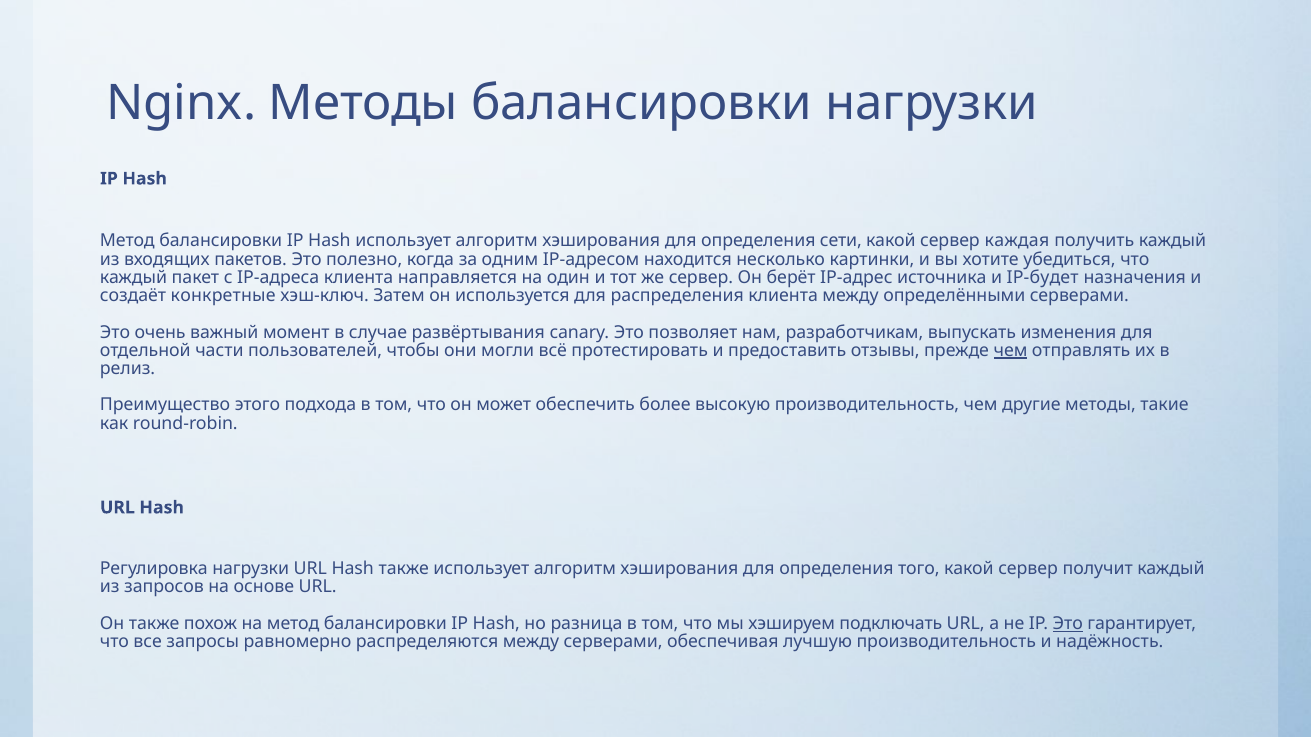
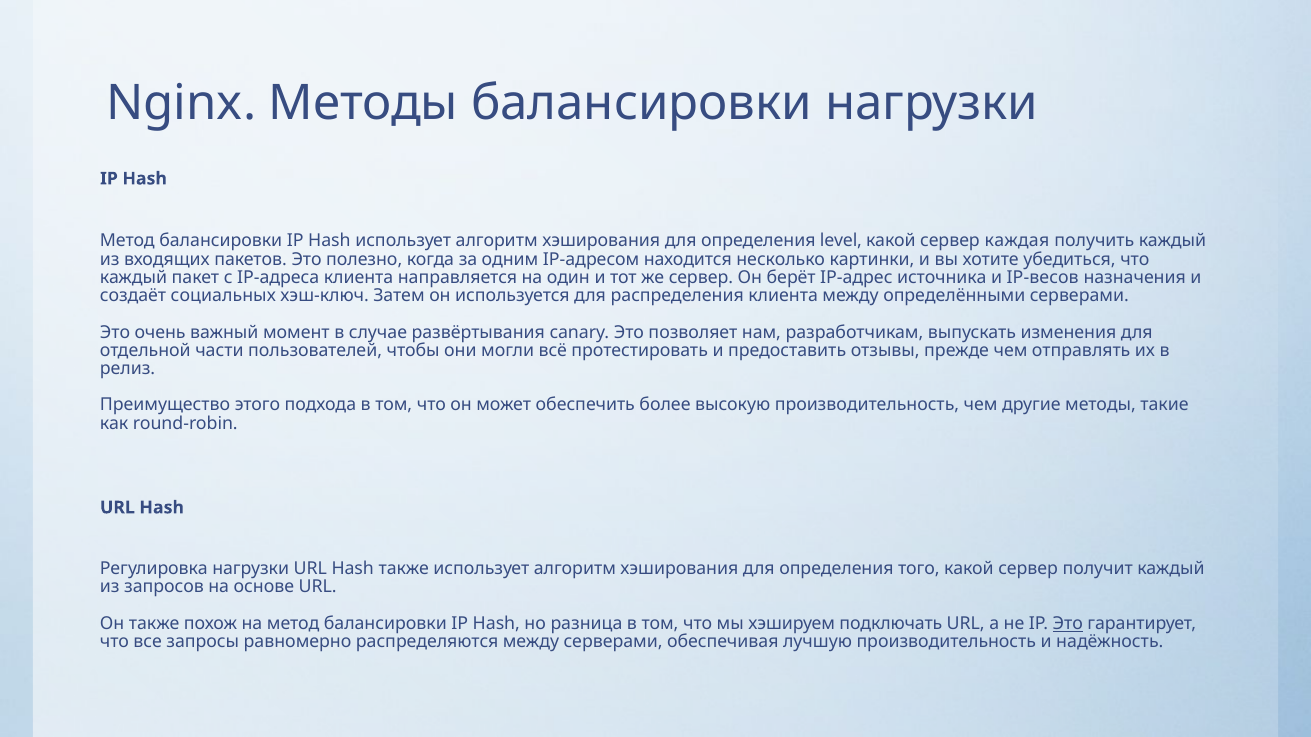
сети: сети -> level
IP-будет: IP-будет -> IP-весов
конкретные: конкретные -> социальных
чем at (1011, 351) underline: present -> none
